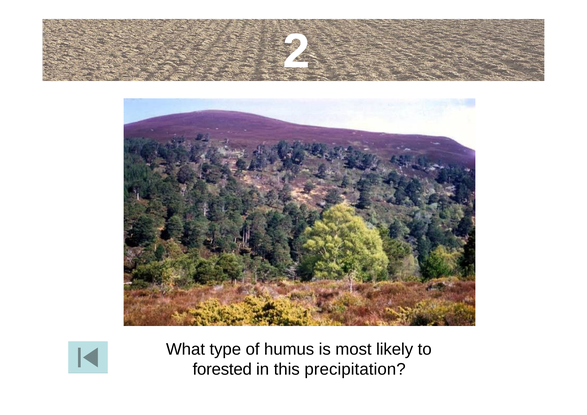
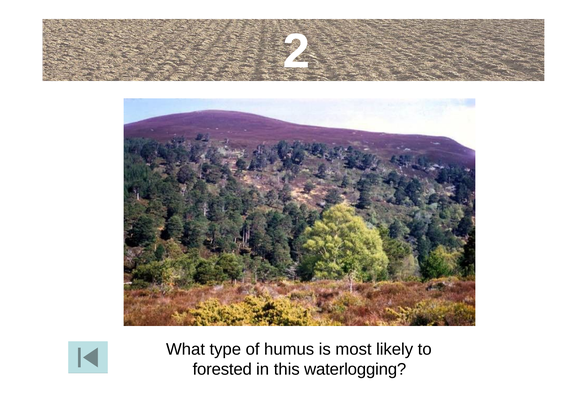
precipitation: precipitation -> waterlogging
